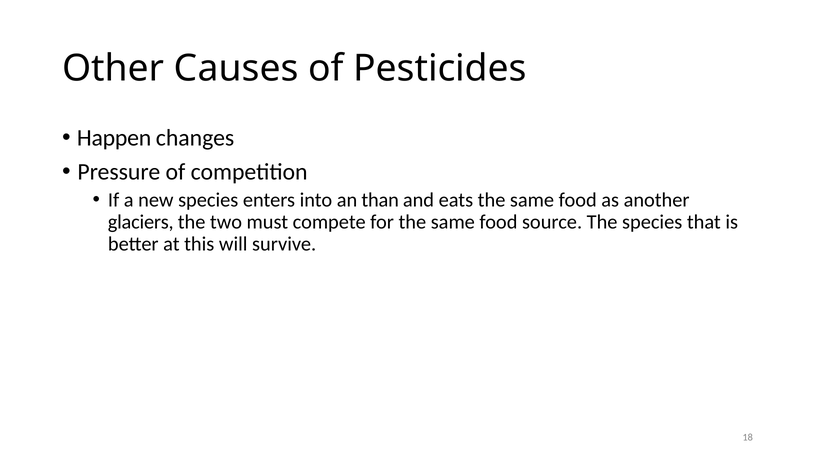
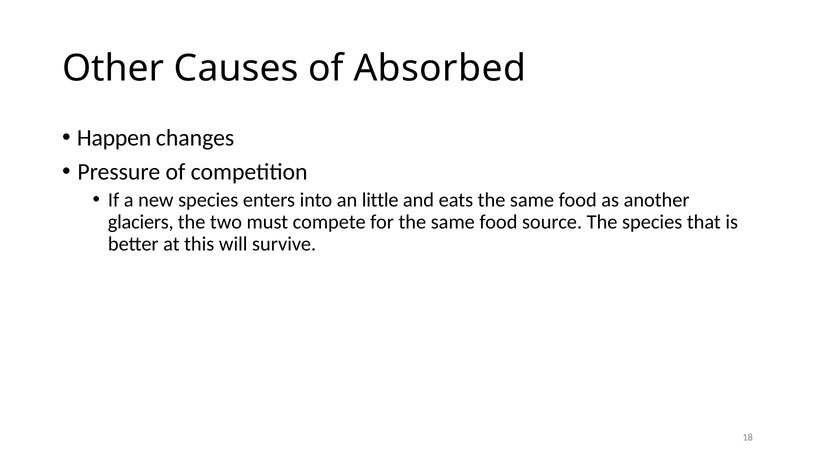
Pesticides: Pesticides -> Absorbed
than: than -> little
